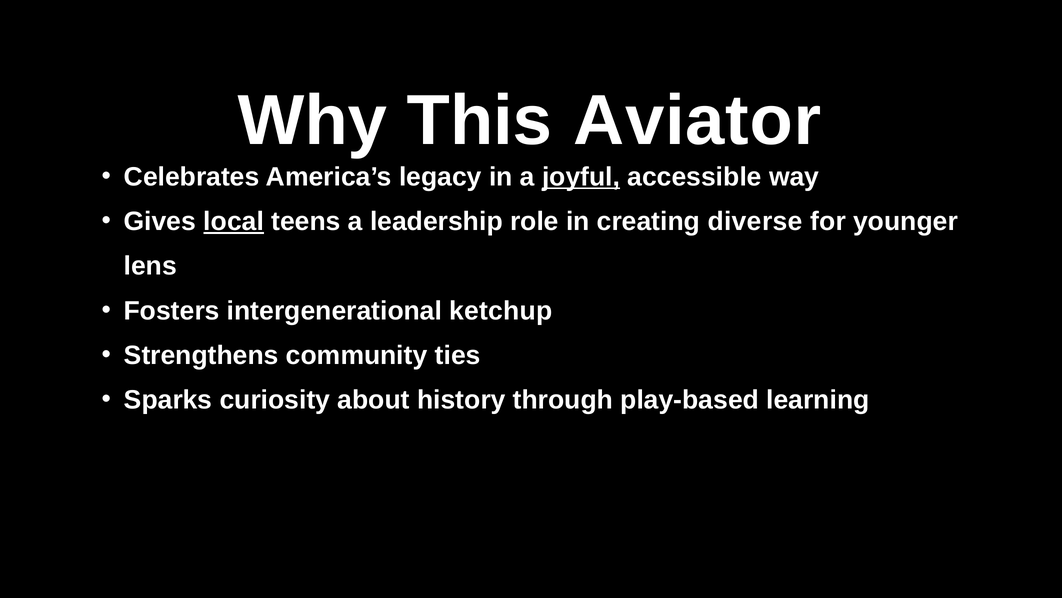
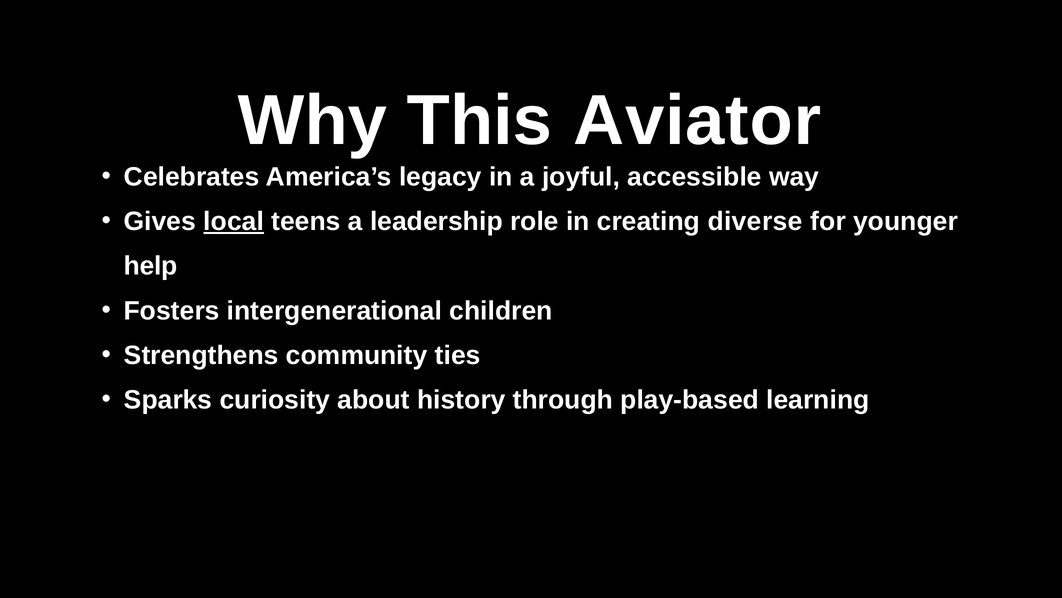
joyful underline: present -> none
lens: lens -> help
ketchup: ketchup -> children
